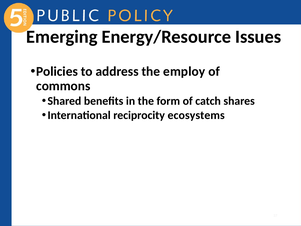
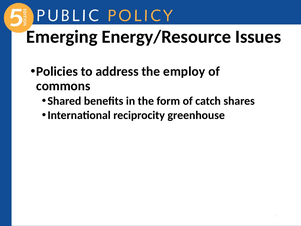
ecosystems: ecosystems -> greenhouse
